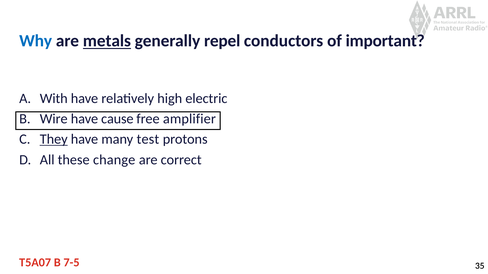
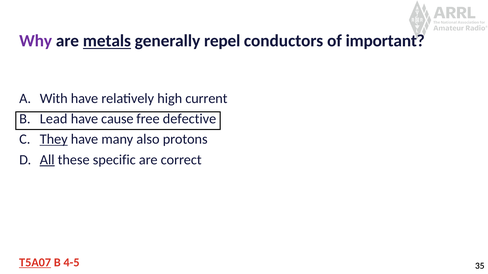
Why colour: blue -> purple
electric: electric -> current
Wire: Wire -> Lead
amplifier: amplifier -> defective
test: test -> also
All underline: none -> present
change: change -> specific
T5A07 underline: none -> present
7-5: 7-5 -> 4-5
